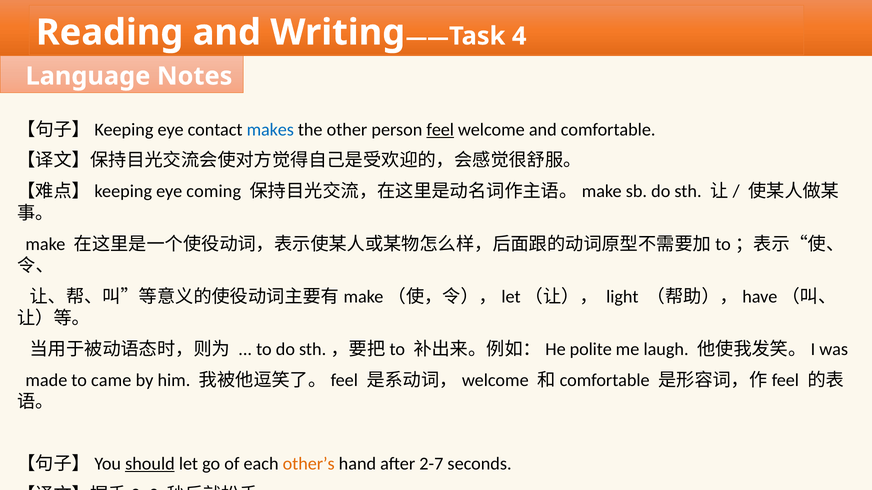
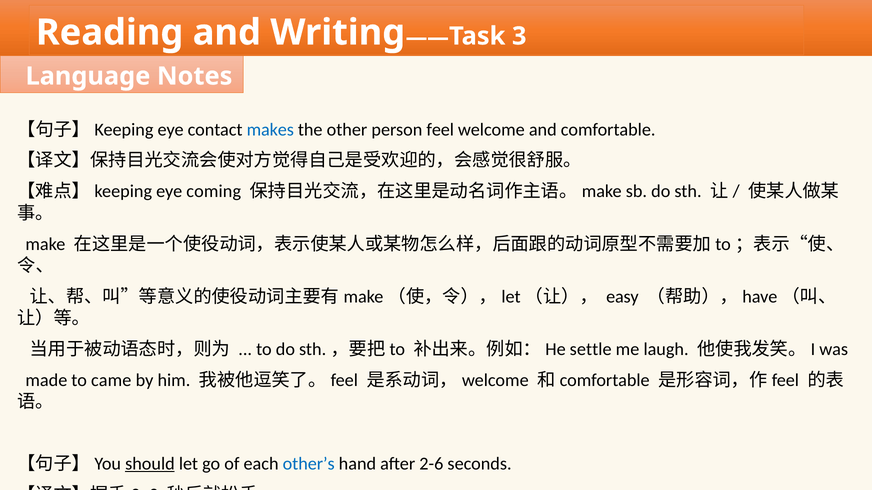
4: 4 -> 3
feel underline: present -> none
light: light -> easy
polite: polite -> settle
other’s colour: orange -> blue
2-7: 2-7 -> 2-6
